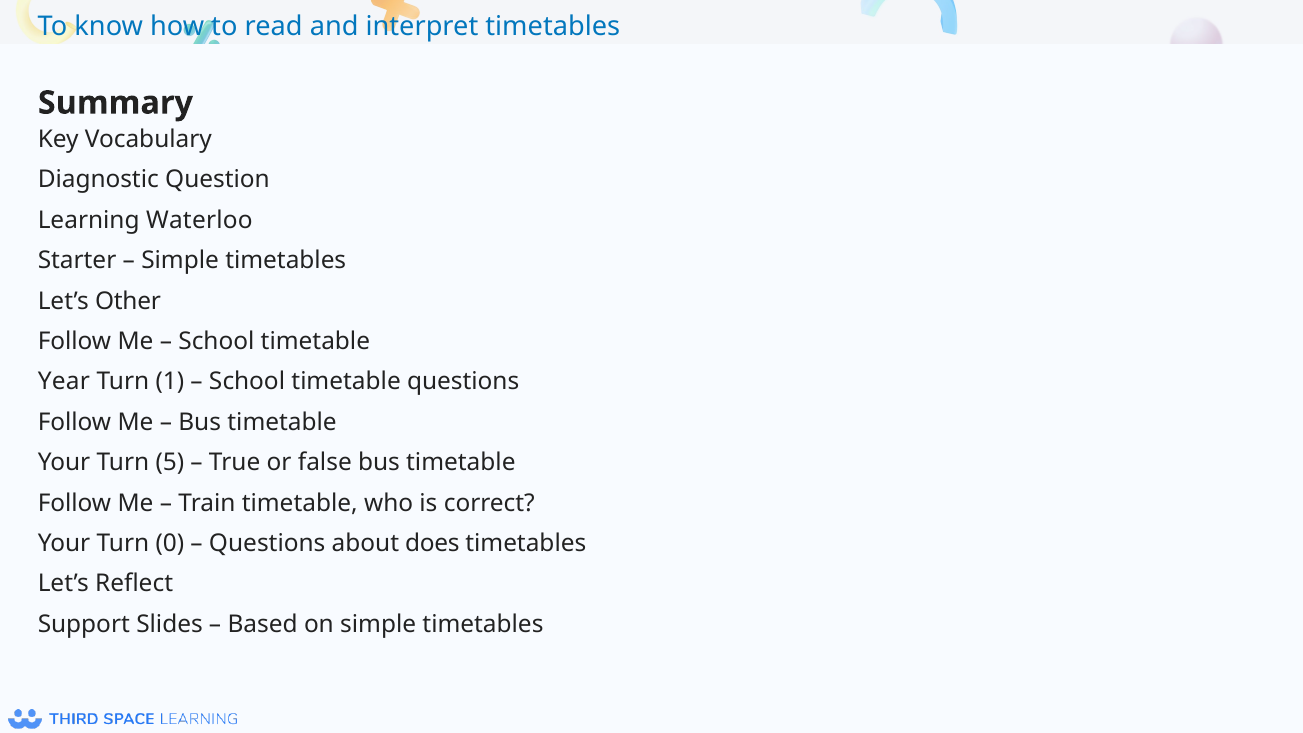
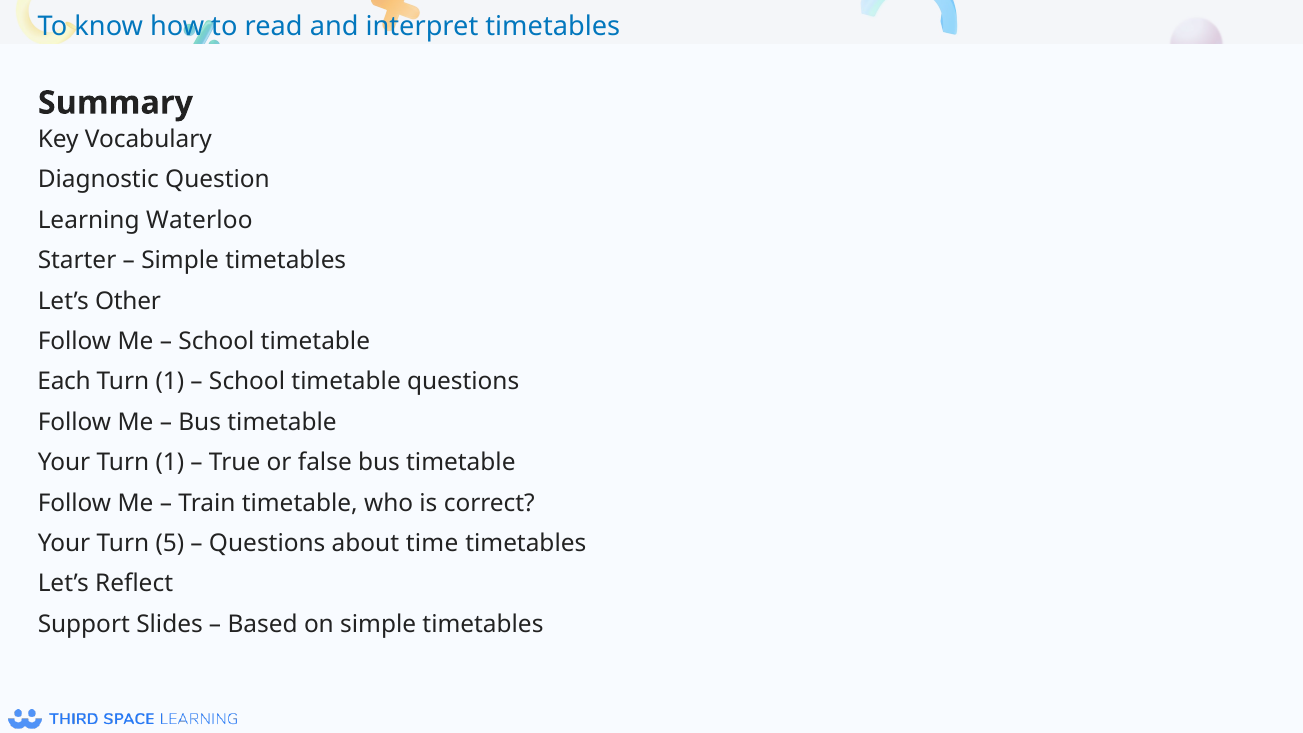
Year: Year -> Each
Your Turn 5: 5 -> 1
0: 0 -> 5
does: does -> time
